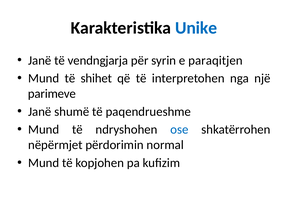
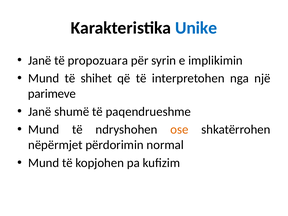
vendngjarja: vendngjarja -> propozuara
paraqitjen: paraqitjen -> implikimin
ose colour: blue -> orange
